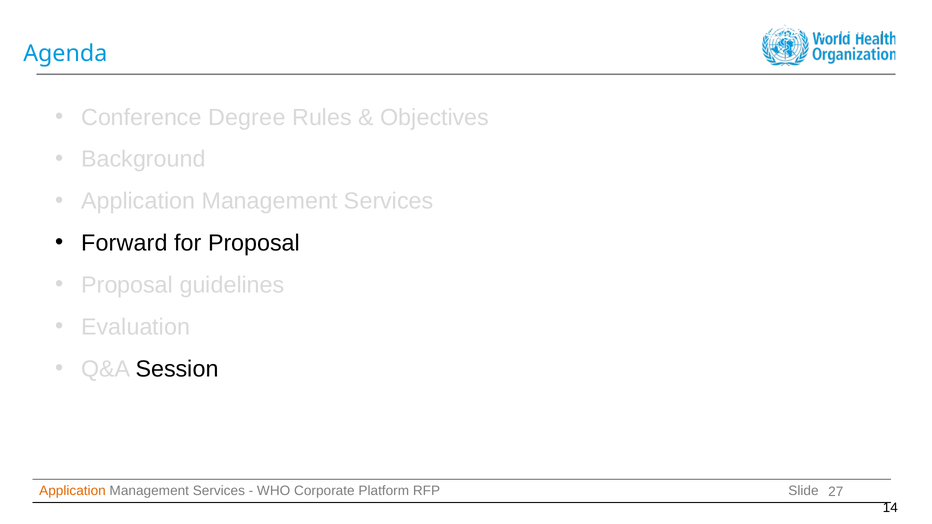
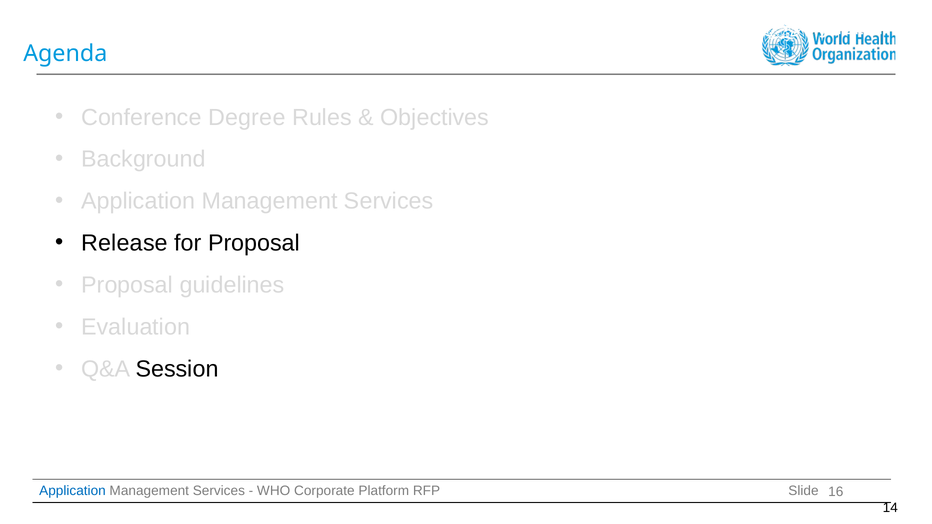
Forward: Forward -> Release
Application at (72, 491) colour: orange -> blue
27: 27 -> 16
